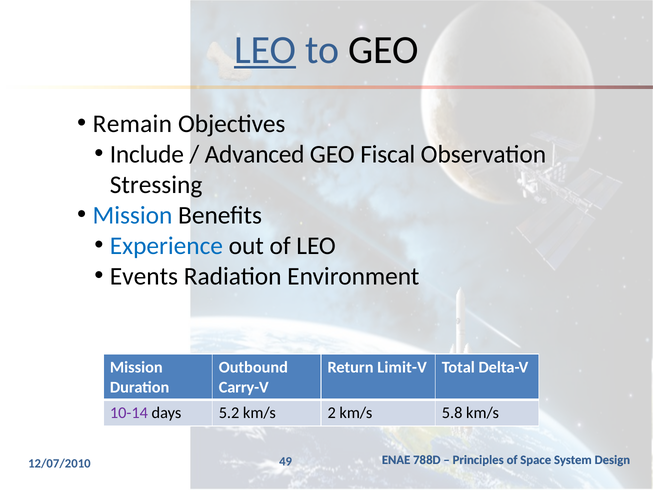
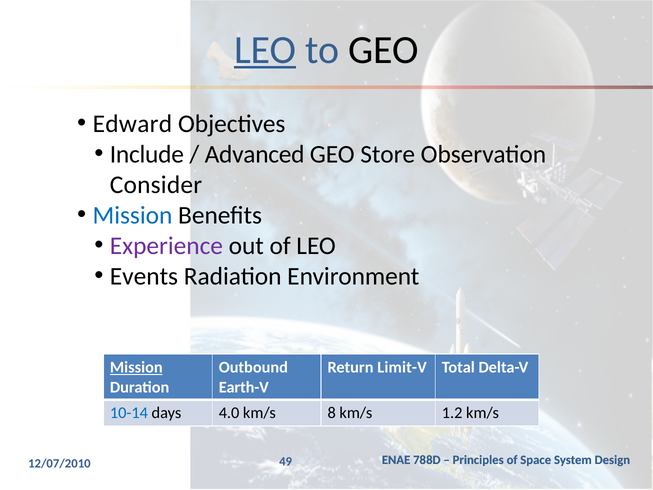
Remain: Remain -> Edward
Fiscal: Fiscal -> Store
Stressing: Stressing -> Consider
Experience colour: blue -> purple
Mission at (136, 367) underline: none -> present
Carry-V: Carry-V -> Earth-V
10-14 colour: purple -> blue
5.2: 5.2 -> 4.0
2: 2 -> 8
5.8: 5.8 -> 1.2
